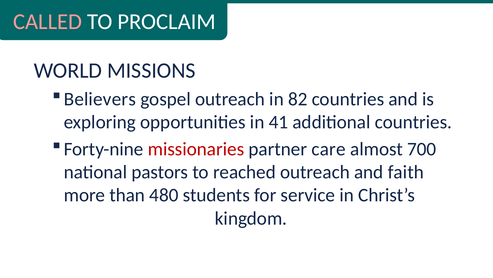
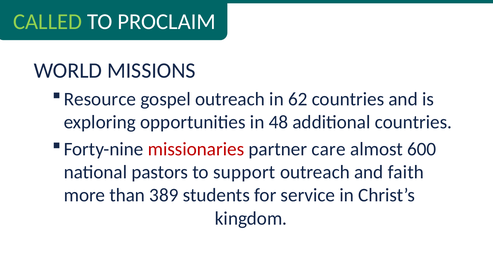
CALLED colour: pink -> light green
Believers: Believers -> Resource
82: 82 -> 62
41: 41 -> 48
700: 700 -> 600
reached: reached -> support
480: 480 -> 389
